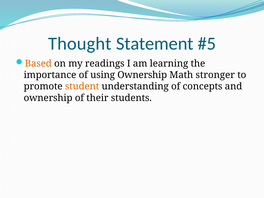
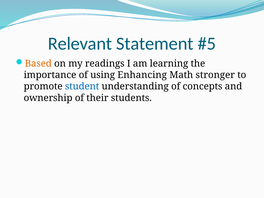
Thought: Thought -> Relevant
using Ownership: Ownership -> Enhancing
student colour: orange -> blue
